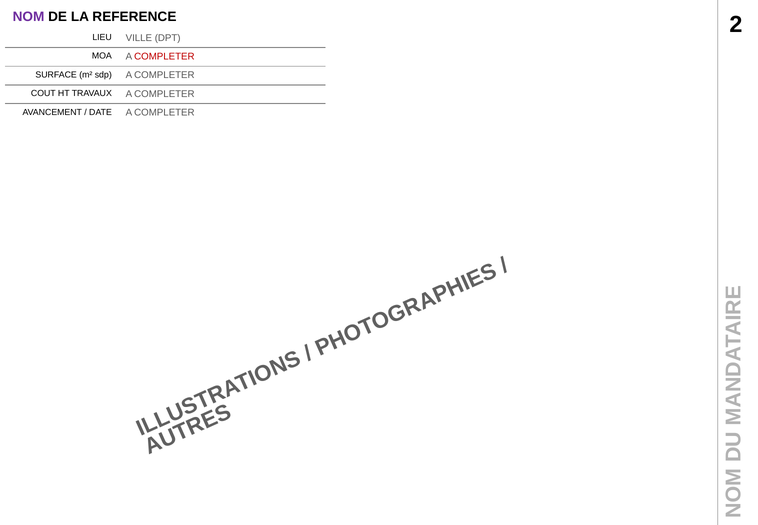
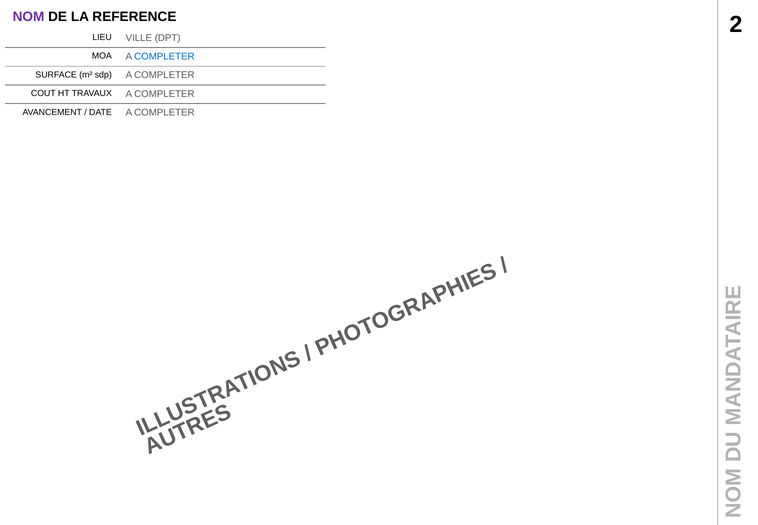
COMPLETER at (164, 56) colour: red -> blue
